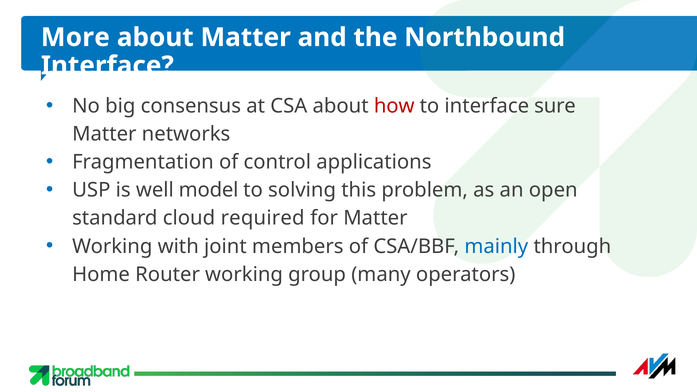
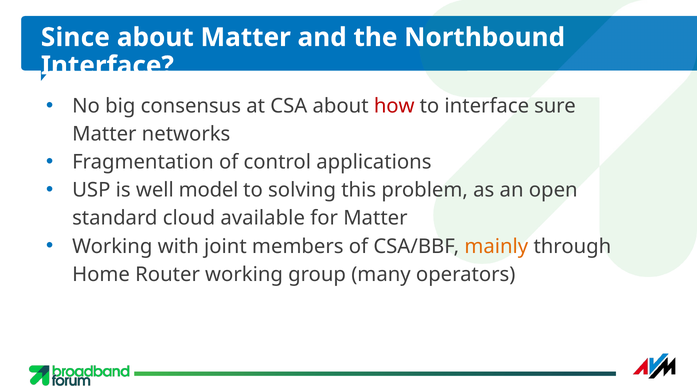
More: More -> Since
required: required -> available
mainly colour: blue -> orange
